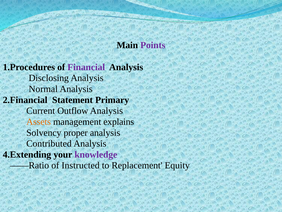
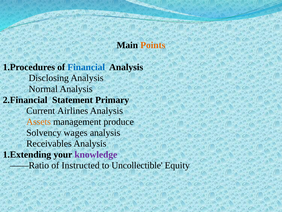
Points colour: purple -> orange
Financial colour: purple -> blue
Outflow: Outflow -> Airlines
explains: explains -> produce
proper: proper -> wages
Contributed: Contributed -> Receivables
4.Extending: 4.Extending -> 1.Extending
Replacement: Replacement -> Uncollectible
